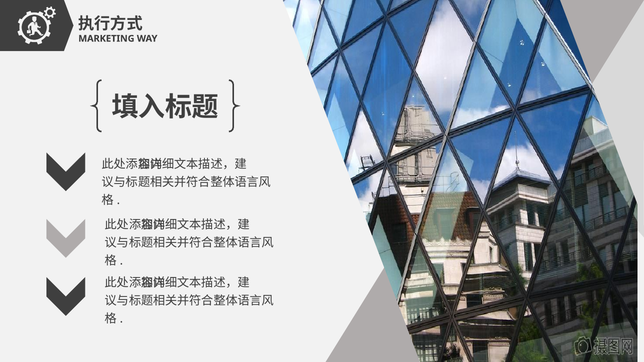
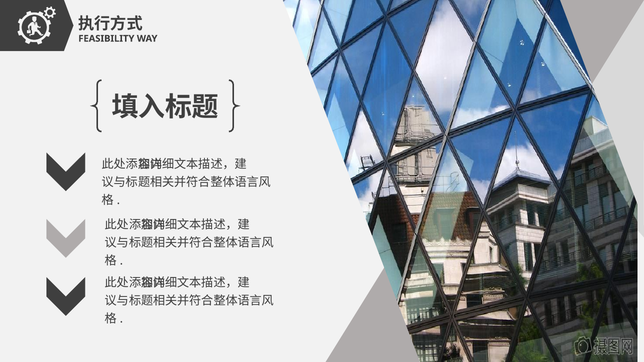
MARKETING: MARKETING -> FEASIBILITY
